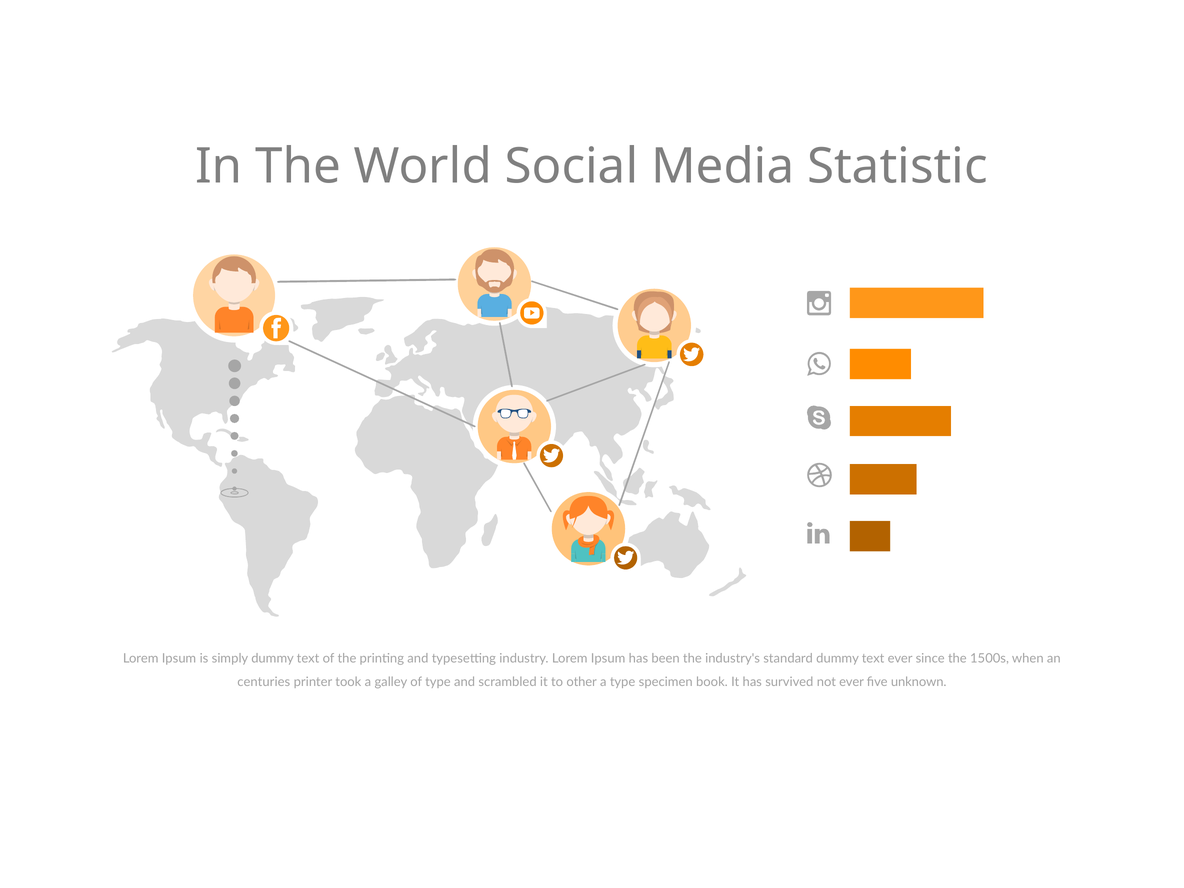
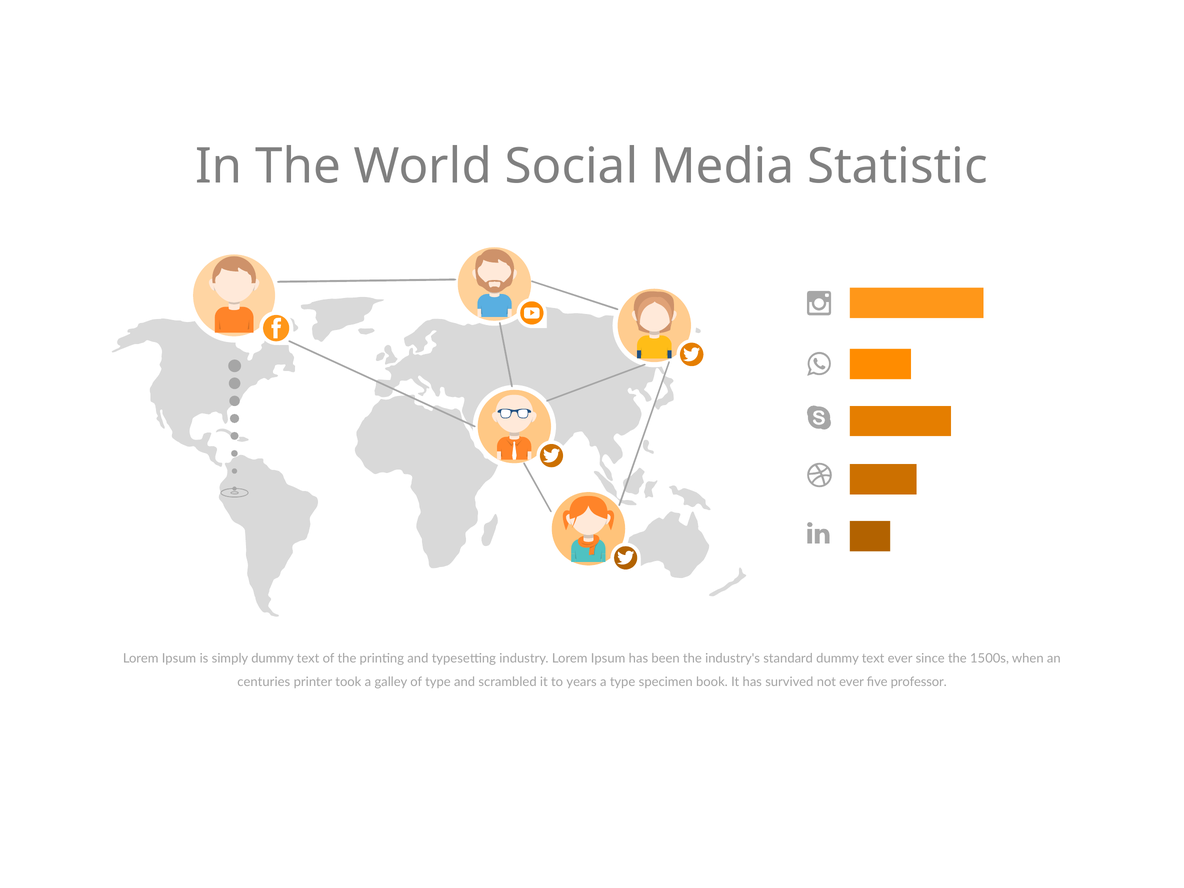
other: other -> years
unknown: unknown -> professor
